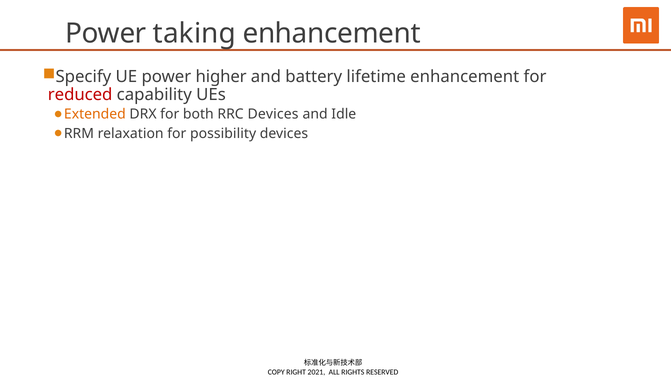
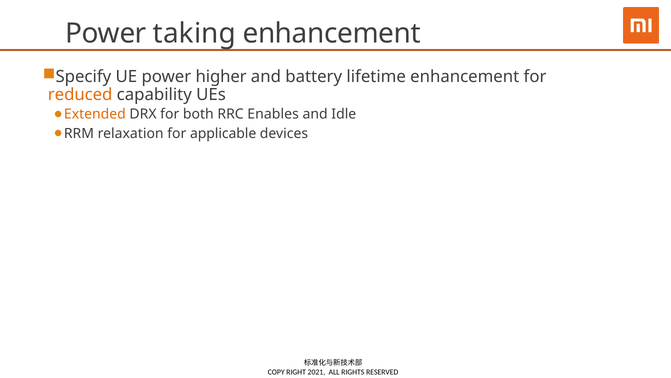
reduced colour: red -> orange
RRC Devices: Devices -> Enables
possibility: possibility -> applicable
